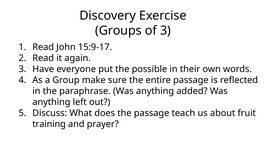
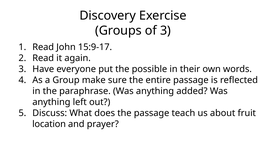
training: training -> location
